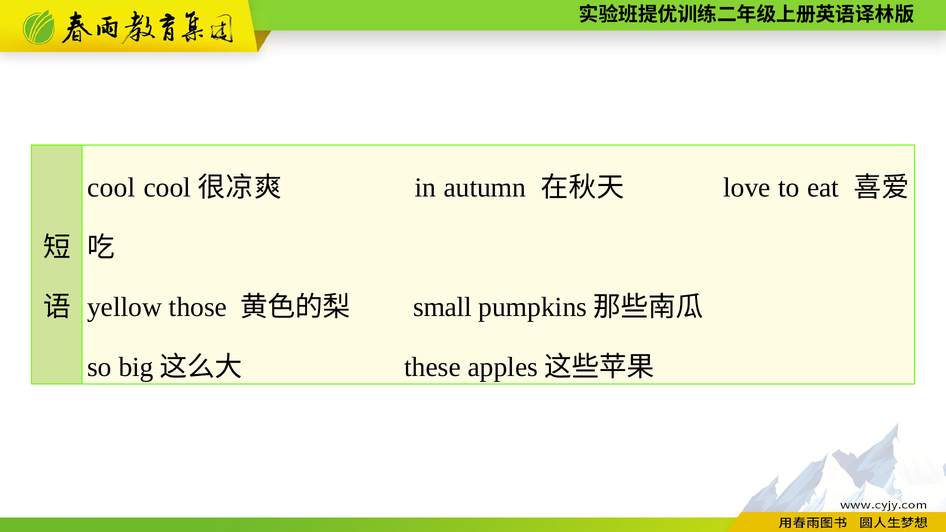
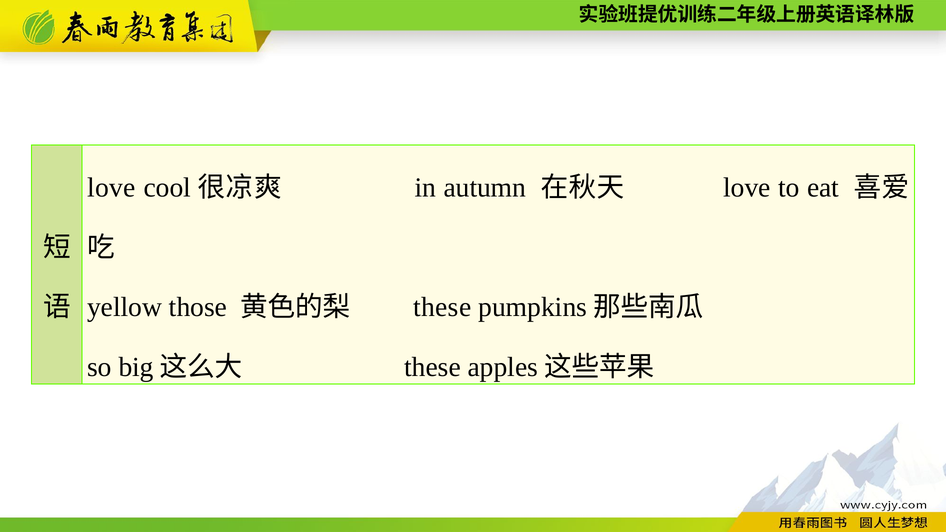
cool at (111, 188): cool -> love
small at (443, 307): small -> these
